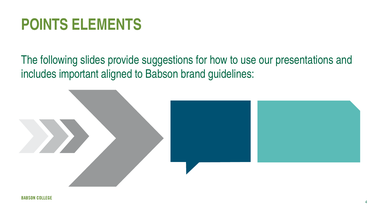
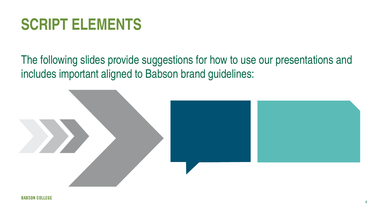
POINTS: POINTS -> SCRIPT
